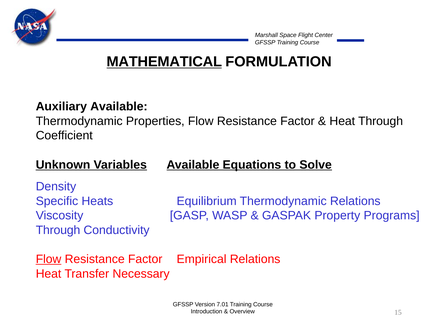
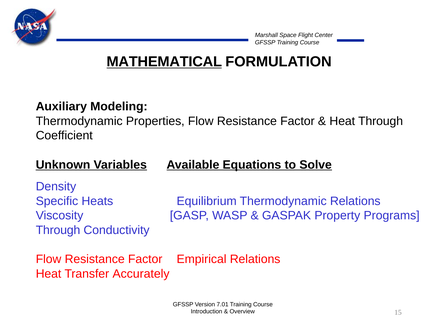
Auxiliary Available: Available -> Modeling
Flow at (49, 259) underline: present -> none
Necessary: Necessary -> Accurately
